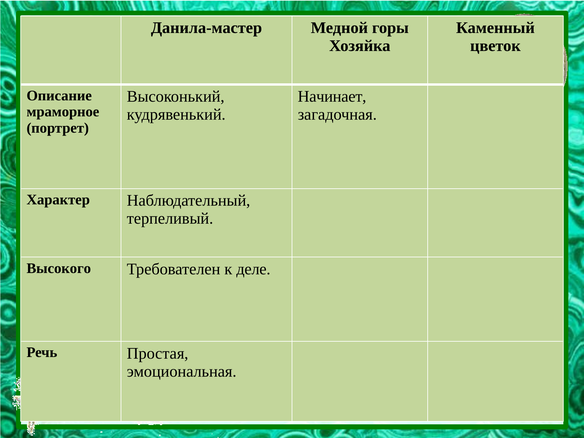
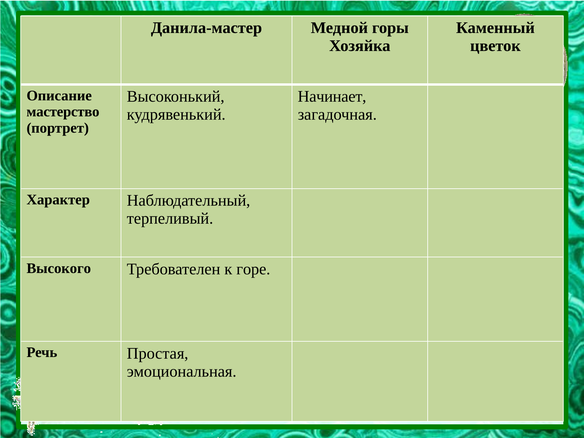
мраморное: мраморное -> мастерство
деле: деле -> горе
